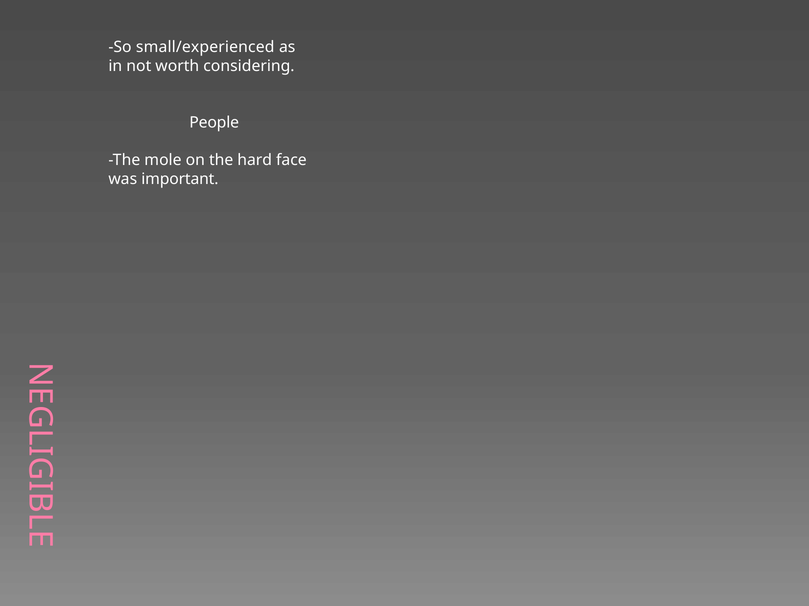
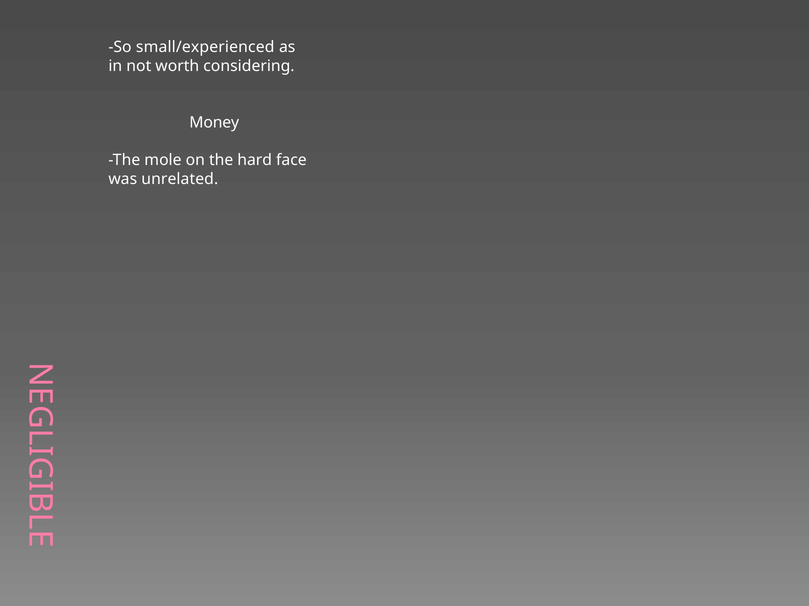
People: People -> Money
important: important -> unrelated
